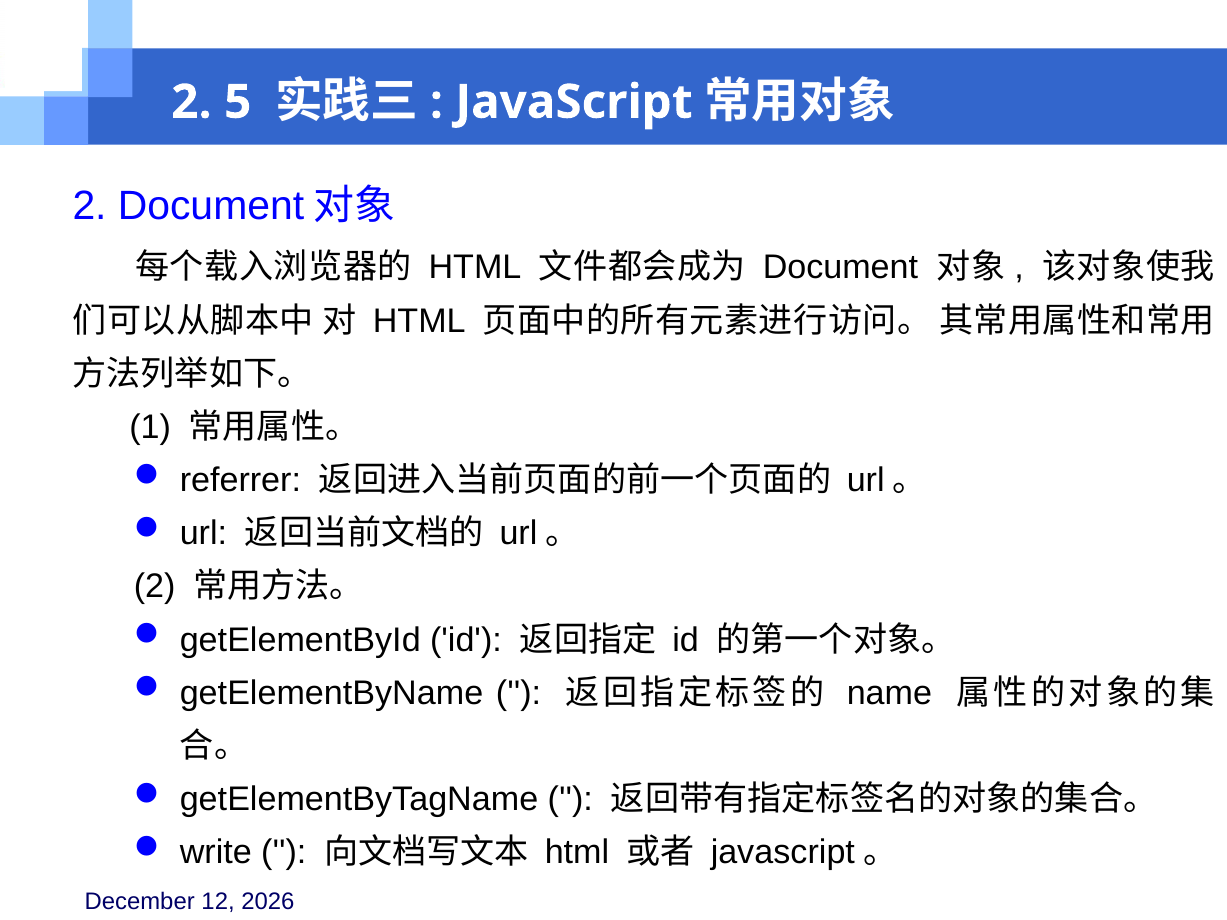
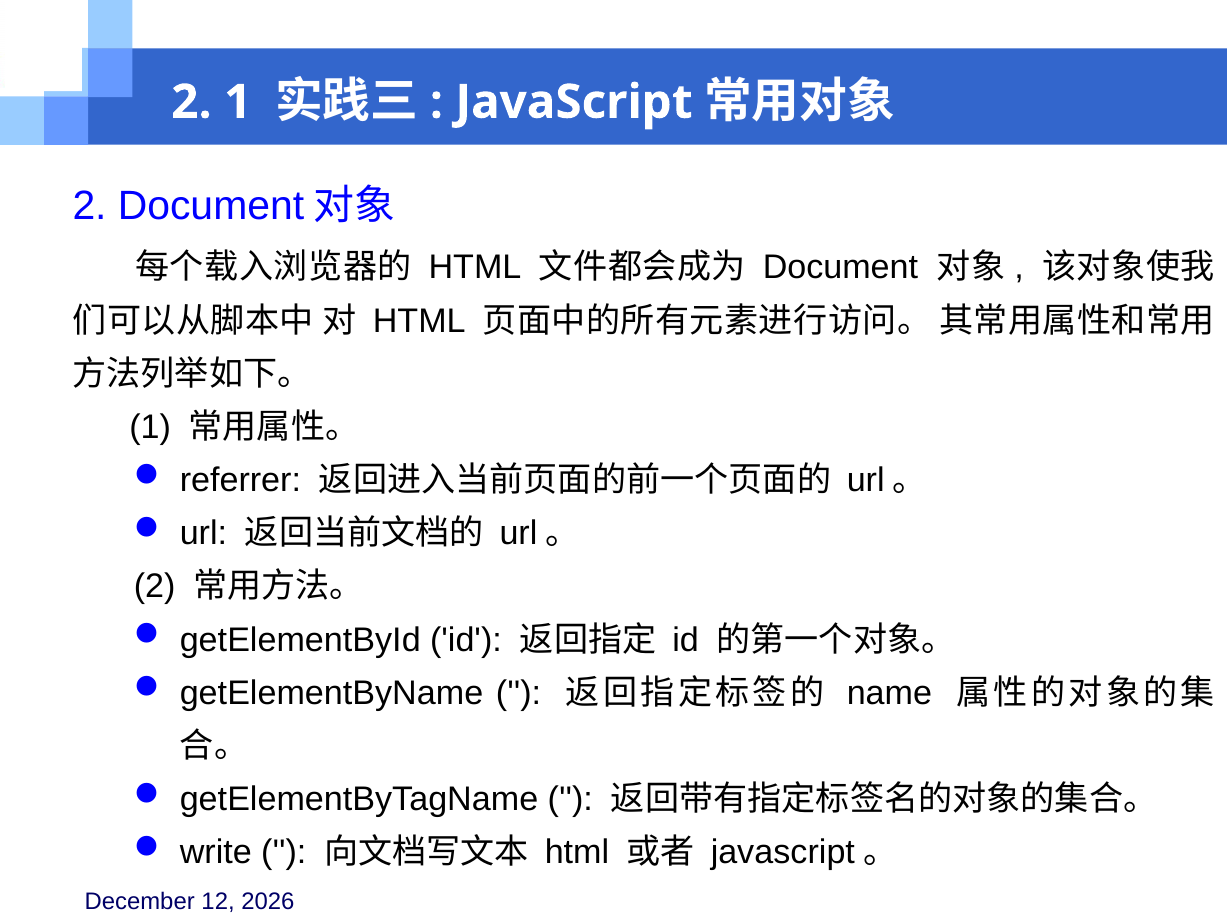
2 5: 5 -> 1
